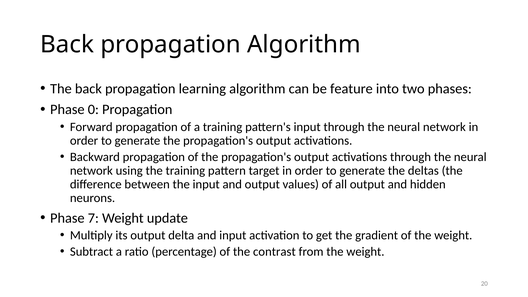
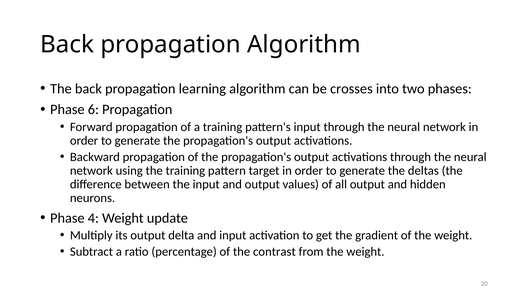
feature: feature -> crosses
0: 0 -> 6
7: 7 -> 4
